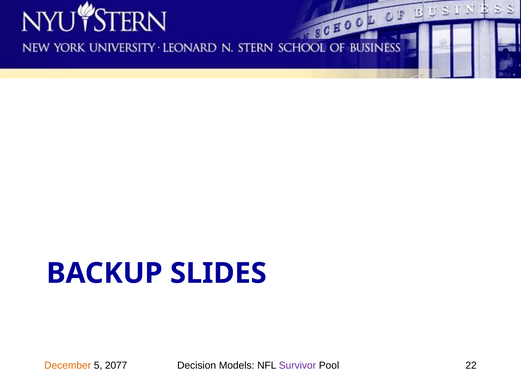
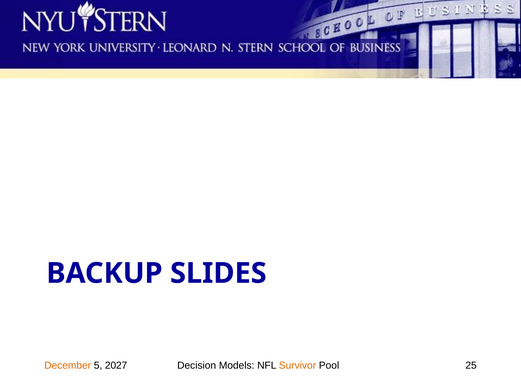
2077: 2077 -> 2027
Survivor colour: purple -> orange
22: 22 -> 25
